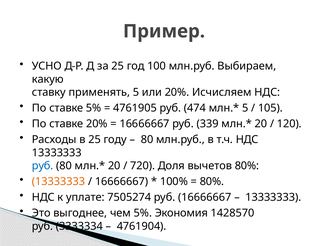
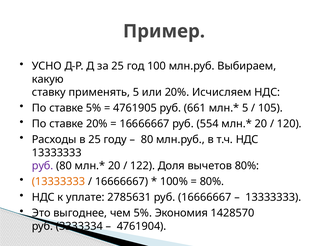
474: 474 -> 661
339: 339 -> 554
руб at (43, 166) colour: blue -> purple
720: 720 -> 122
7505274: 7505274 -> 2785631
